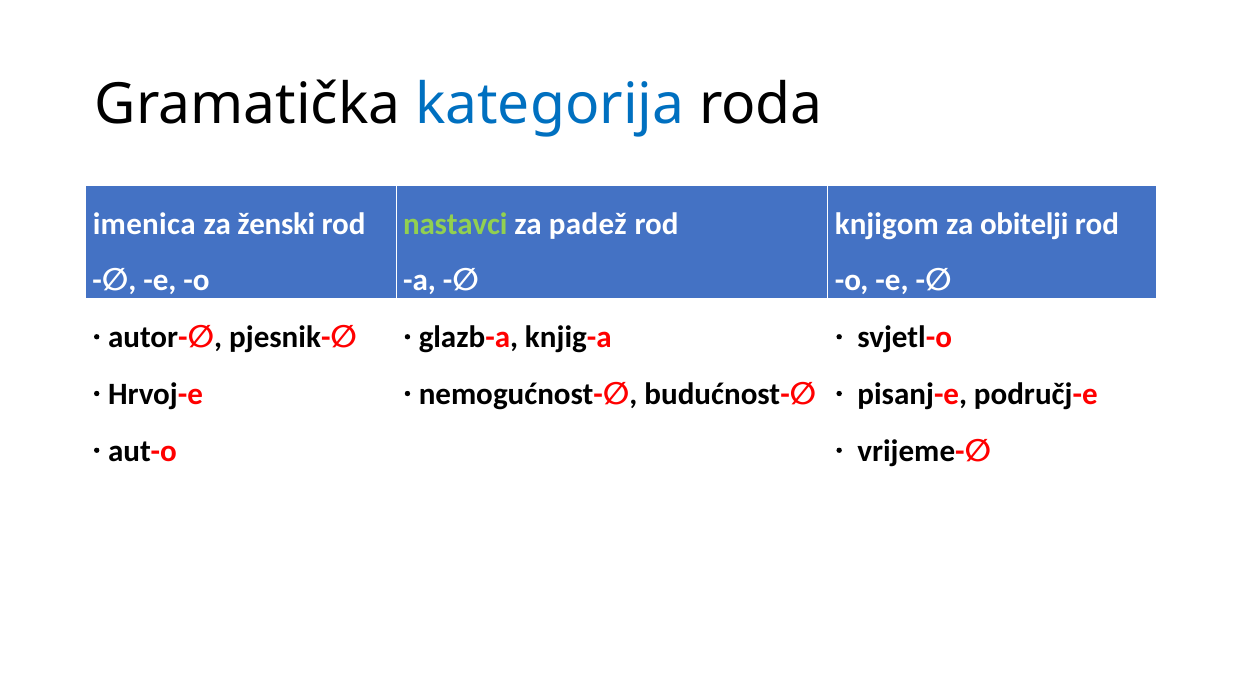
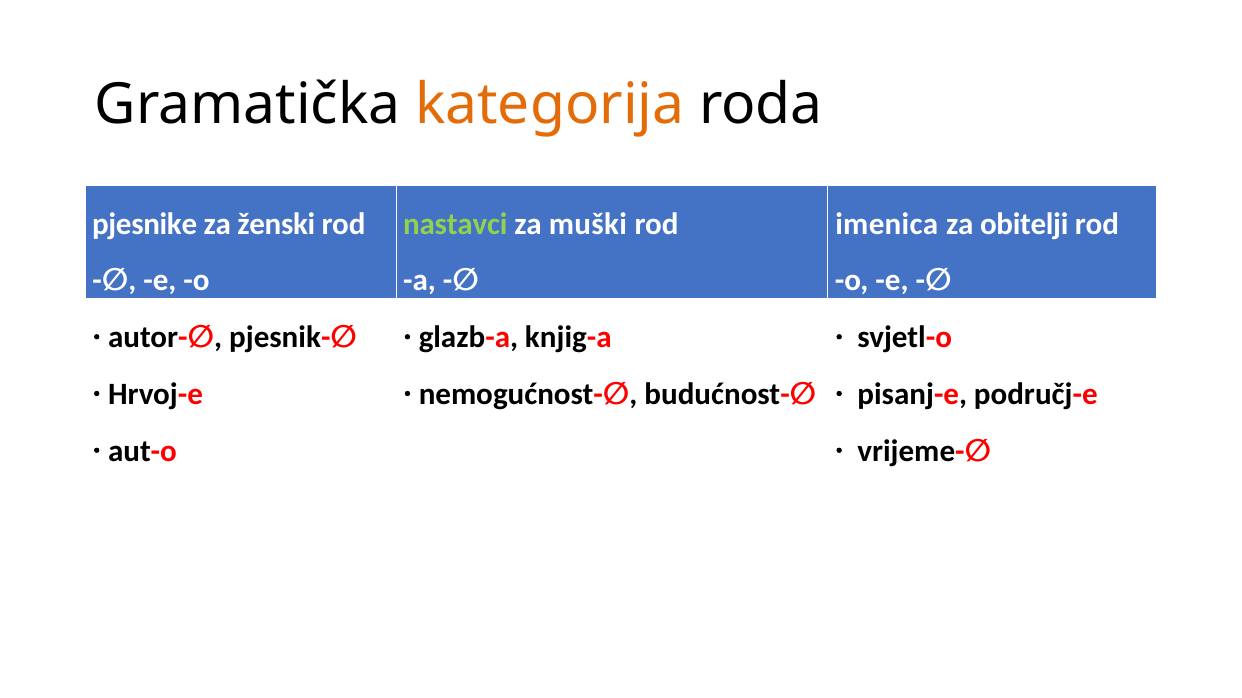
kategorija colour: blue -> orange
imenica: imenica -> pjesnike
padež: padež -> muški
knjigom: knjigom -> imenica
